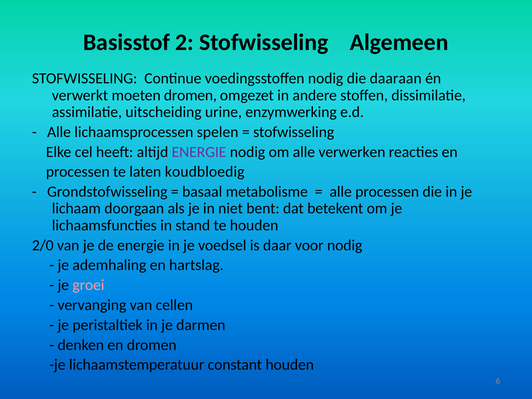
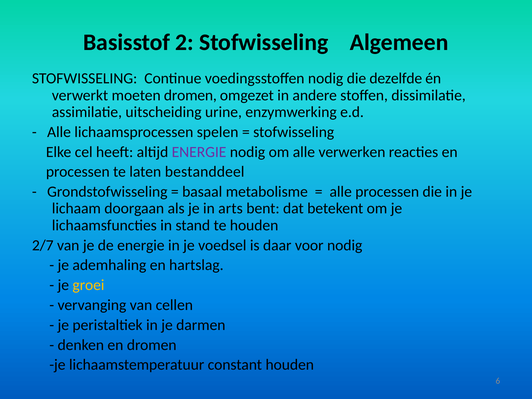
daaraan: daaraan -> dezelfde
koudbloedig: koudbloedig -> bestanddeel
niet: niet -> arts
2/0: 2/0 -> 2/7
groei colour: pink -> yellow
